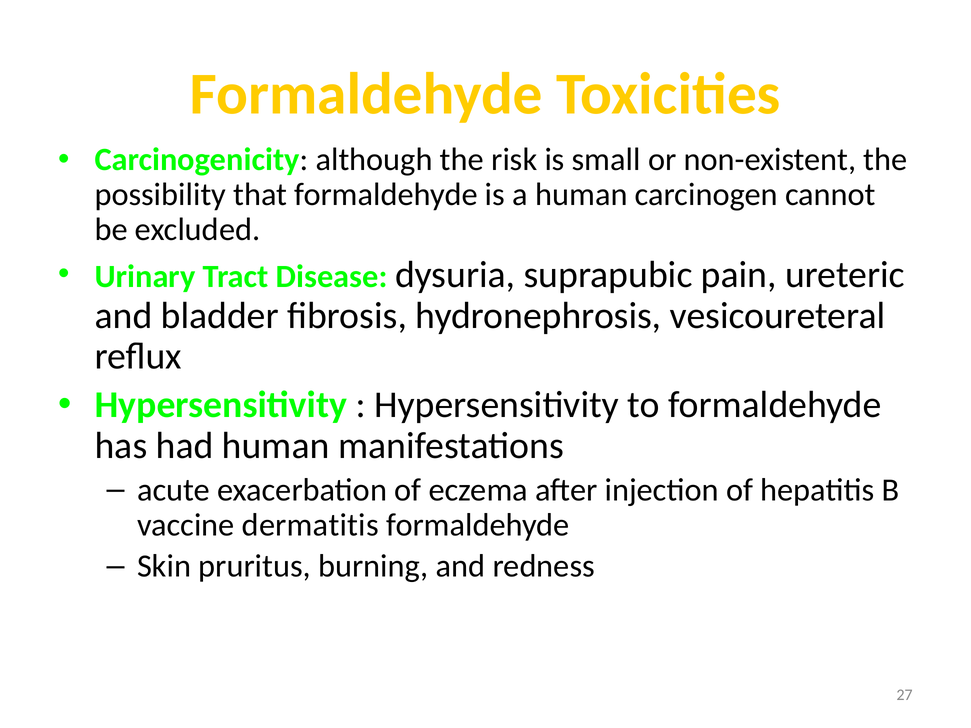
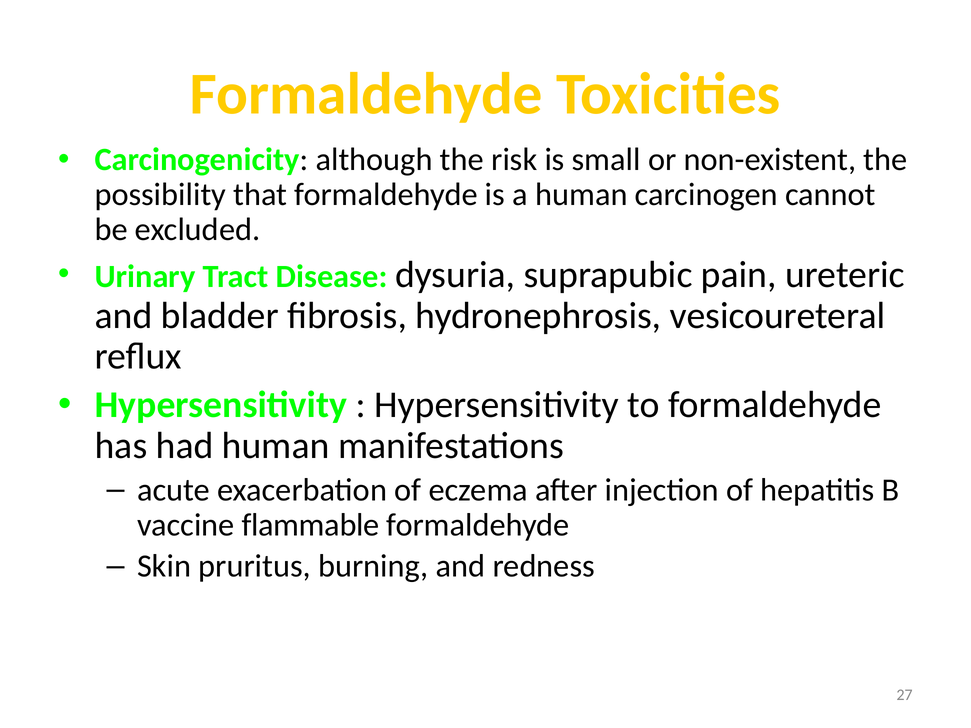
dermatitis: dermatitis -> flammable
